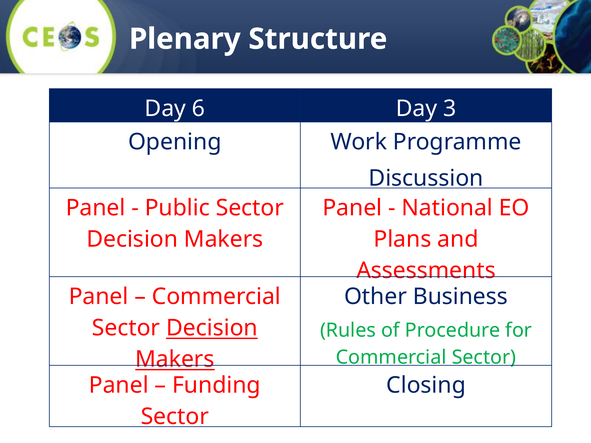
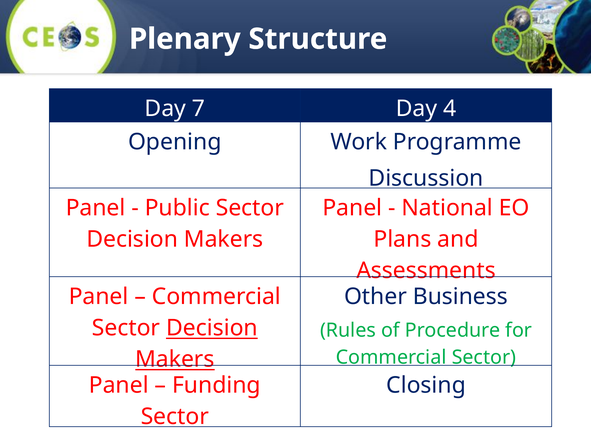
6: 6 -> 7
3: 3 -> 4
